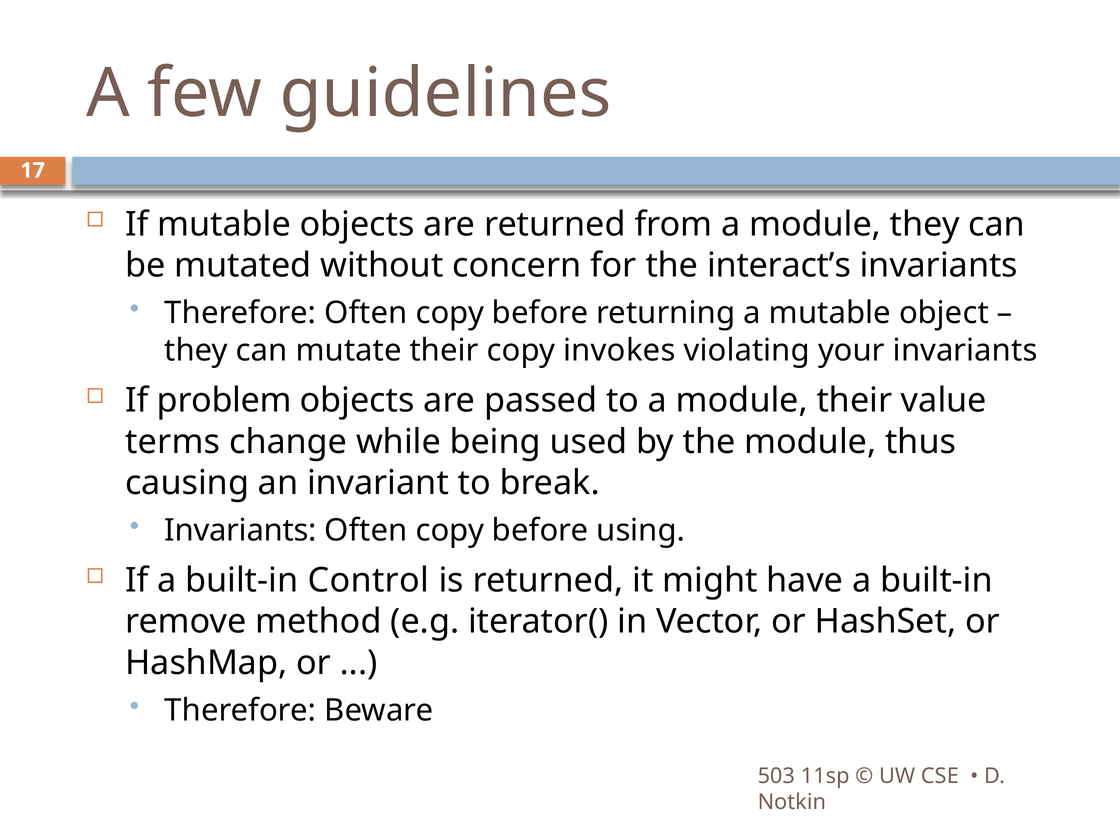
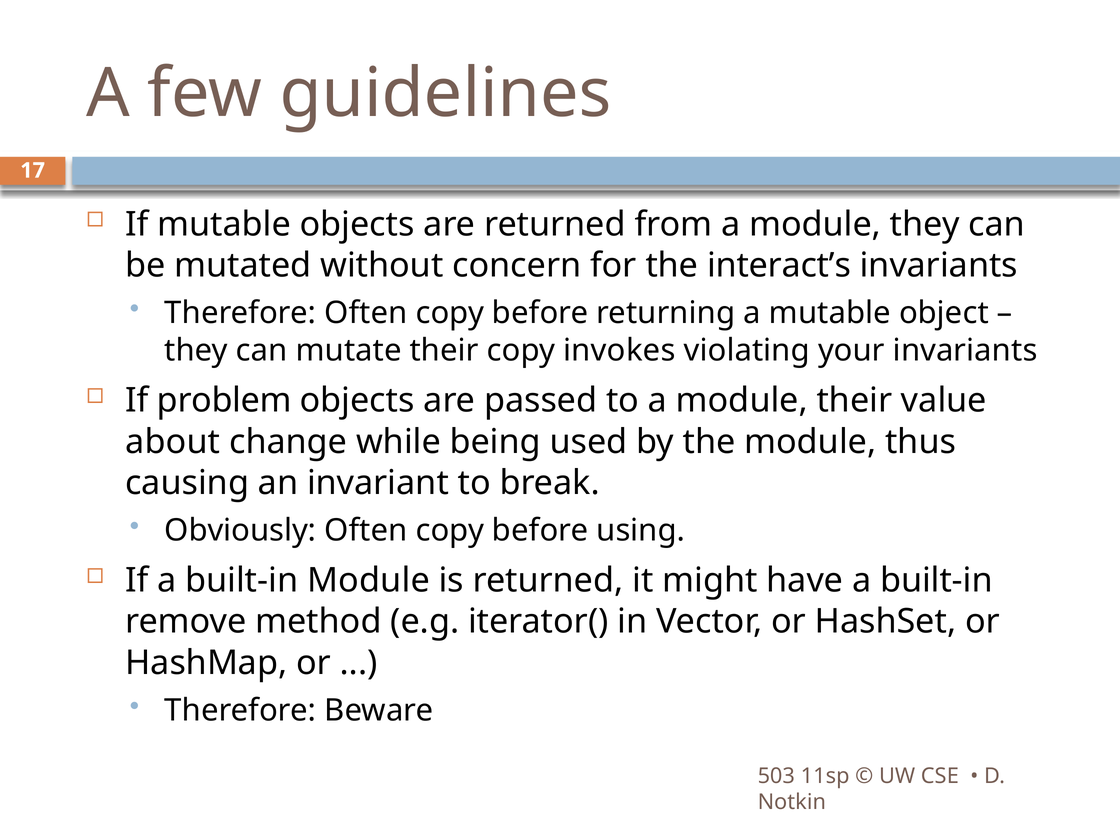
terms: terms -> about
Invariants at (240, 530): Invariants -> Obviously
built-in Control: Control -> Module
